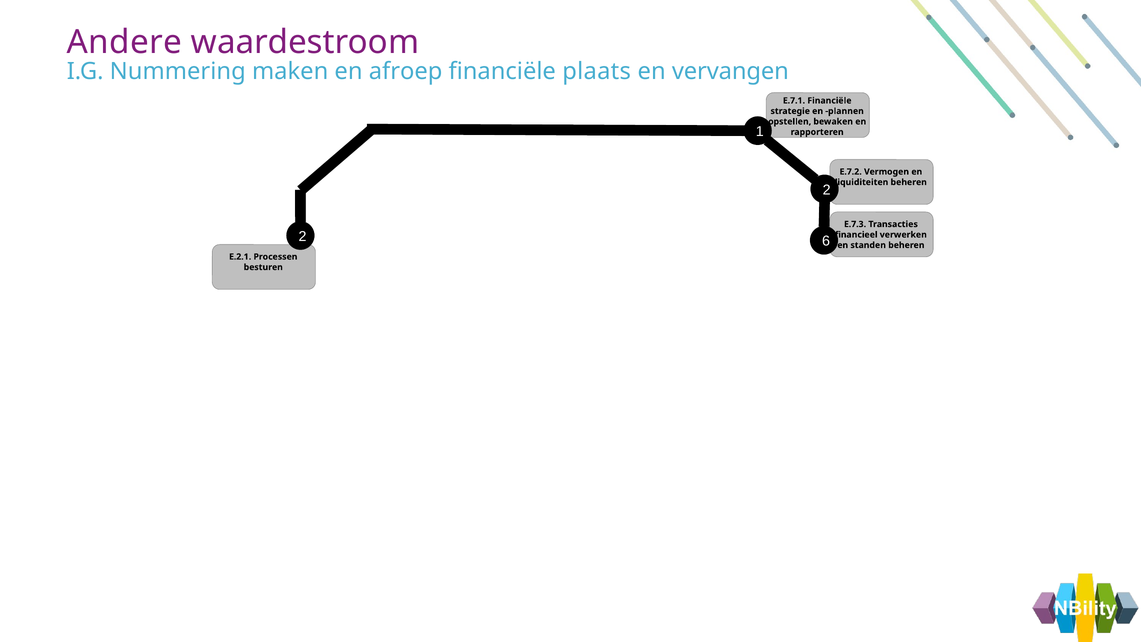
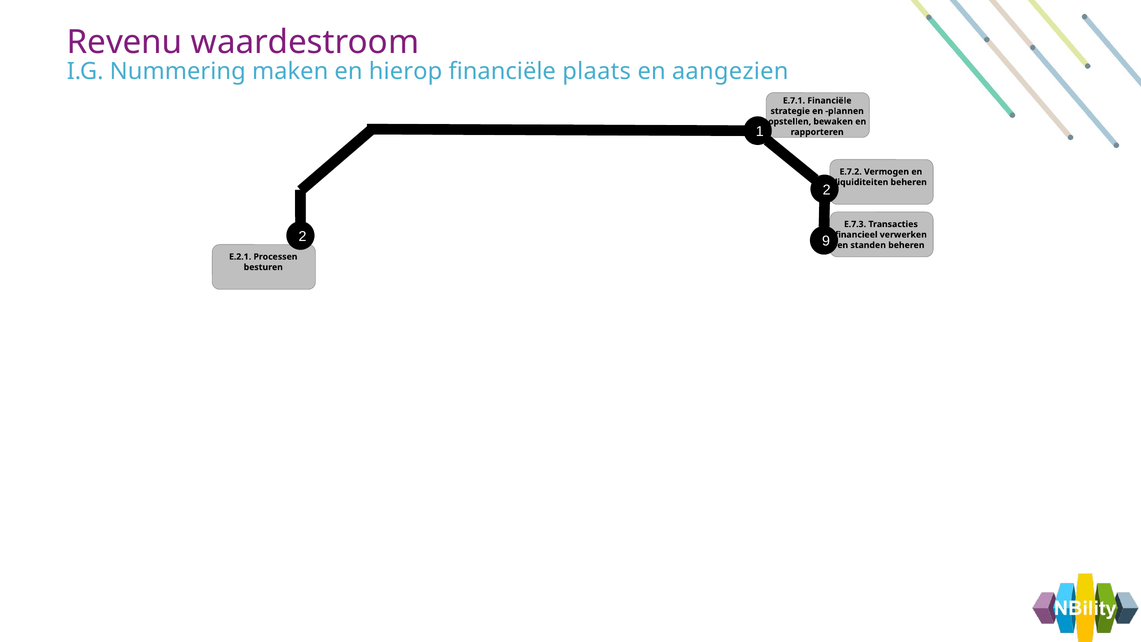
Andere: Andere -> Revenu
afroep: afroep -> hierop
vervangen: vervangen -> aangezien
6: 6 -> 9
